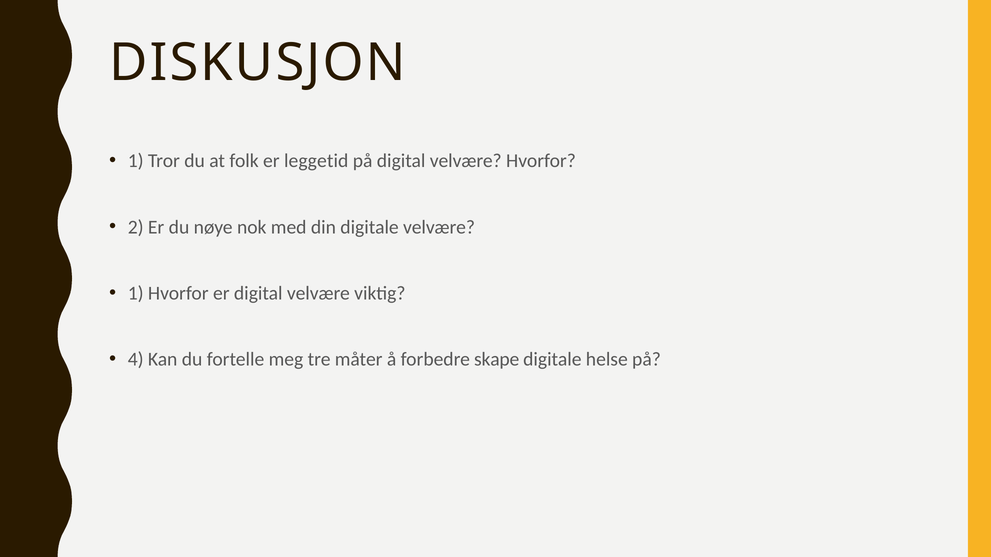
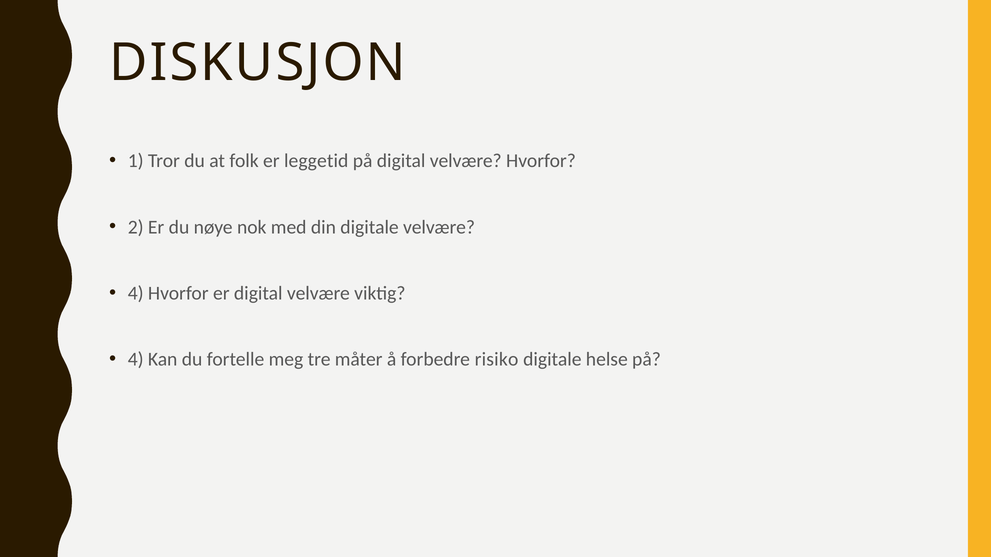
1 at (136, 293): 1 -> 4
skape: skape -> risiko
